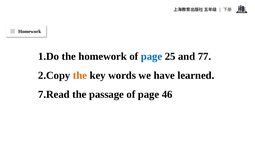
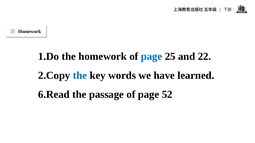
77: 77 -> 22
the at (80, 76) colour: orange -> blue
7.Read: 7.Read -> 6.Read
46: 46 -> 52
